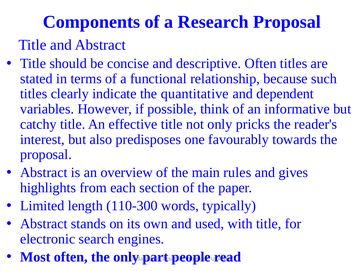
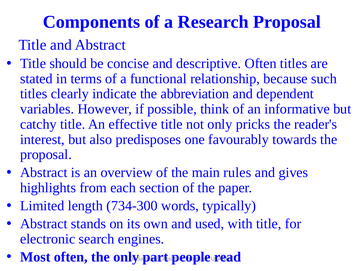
quantitative: quantitative -> abbreviation
110-300: 110-300 -> 734-300
